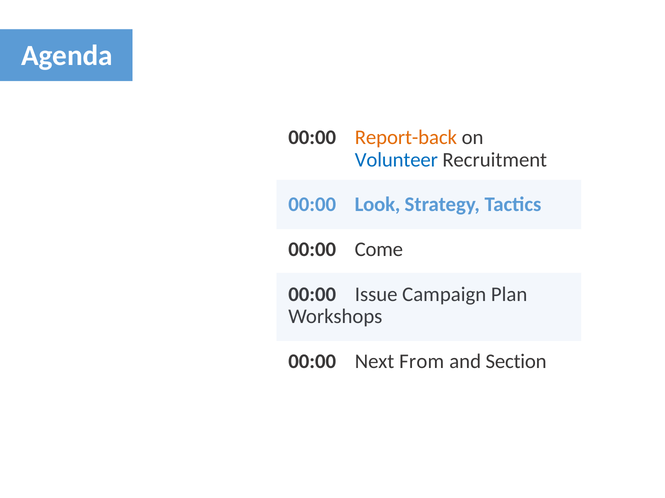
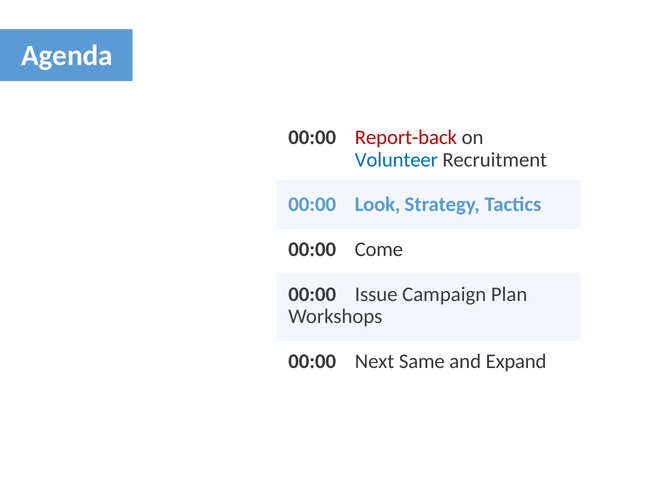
Report-back colour: orange -> red
From: From -> Same
Section: Section -> Expand
